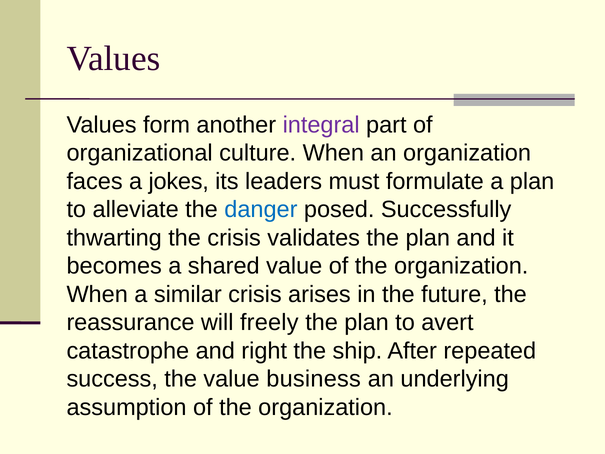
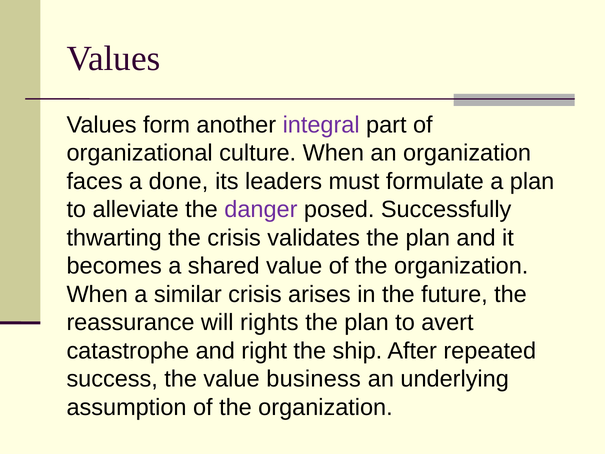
jokes: jokes -> done
danger colour: blue -> purple
freely: freely -> rights
